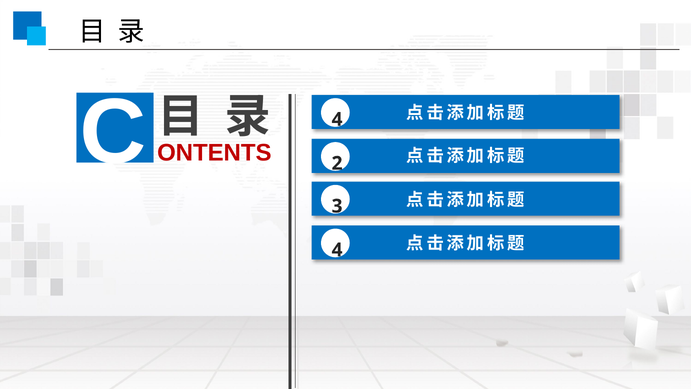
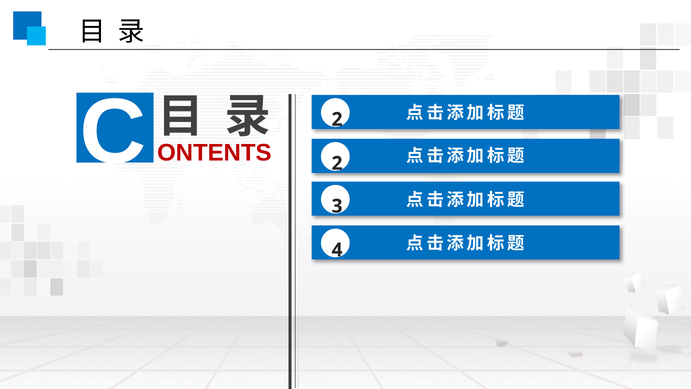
C 4: 4 -> 2
